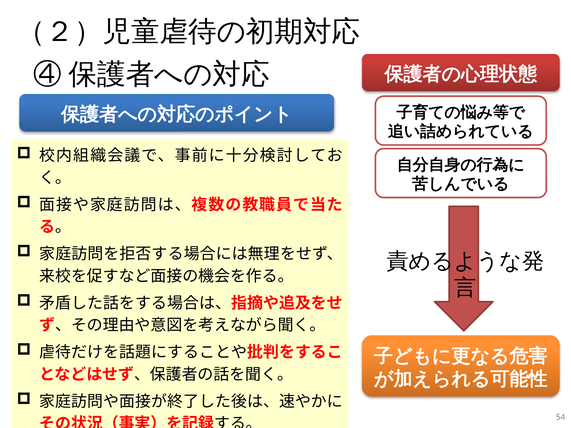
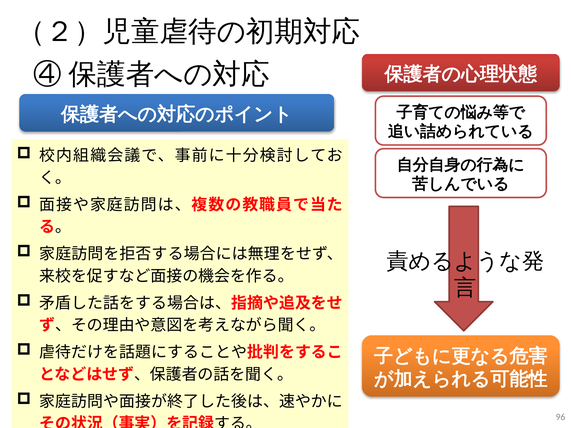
54: 54 -> 96
